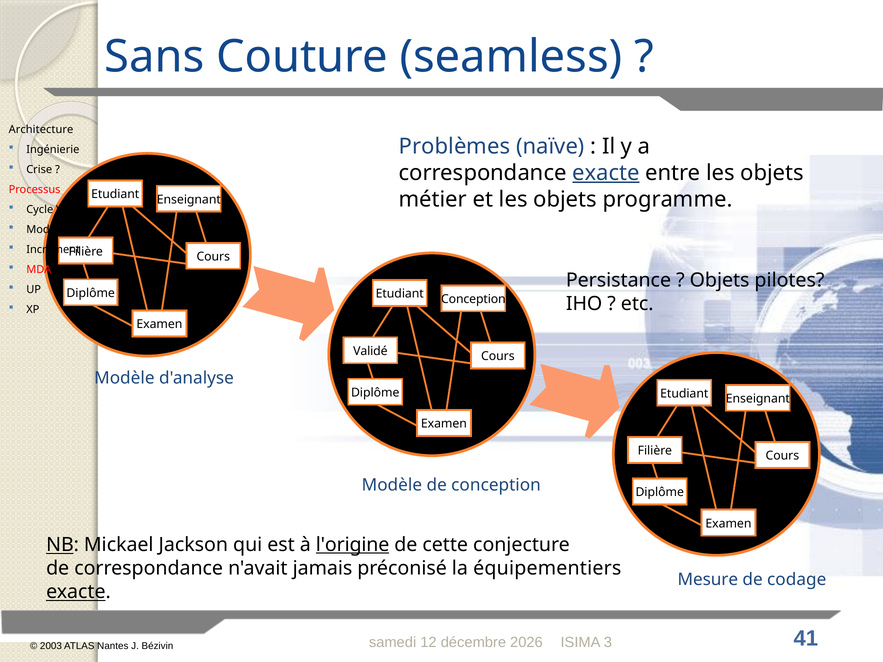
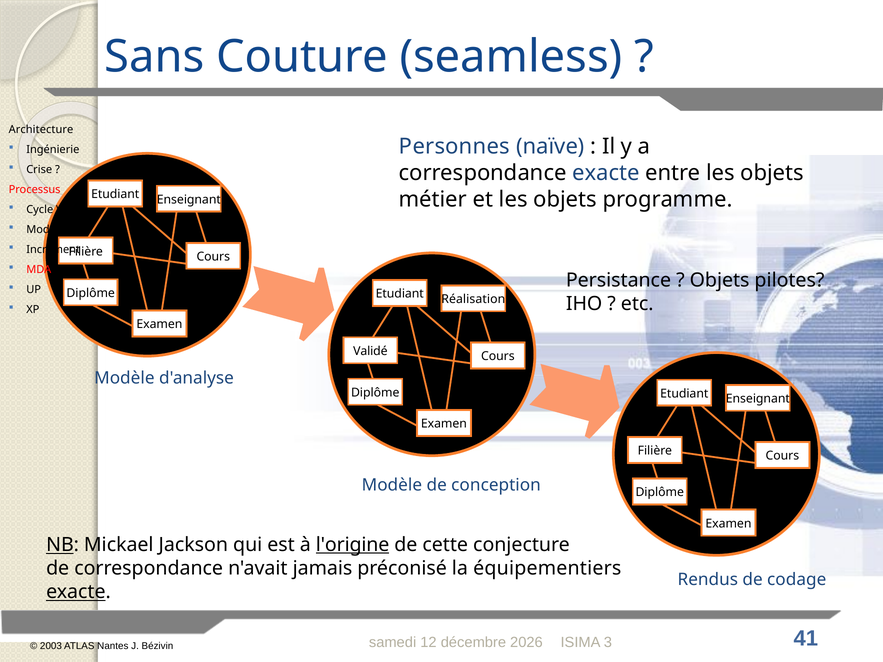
Problèmes: Problèmes -> Personnes
exacte at (606, 173) underline: present -> none
Conception at (473, 299): Conception -> Réalisation
Mesure: Mesure -> Rendus
